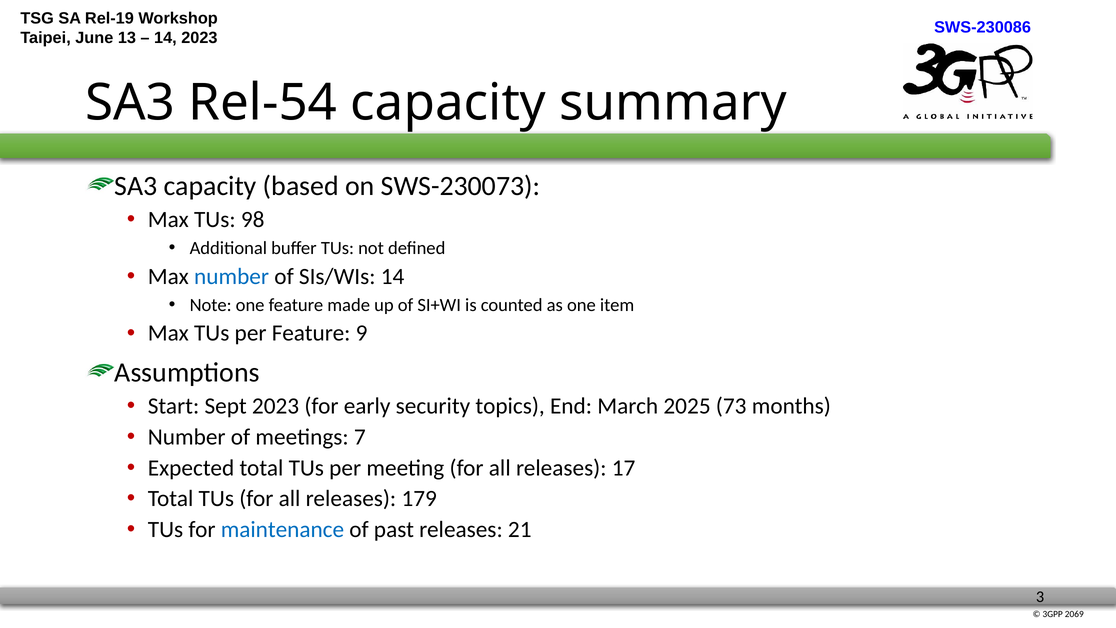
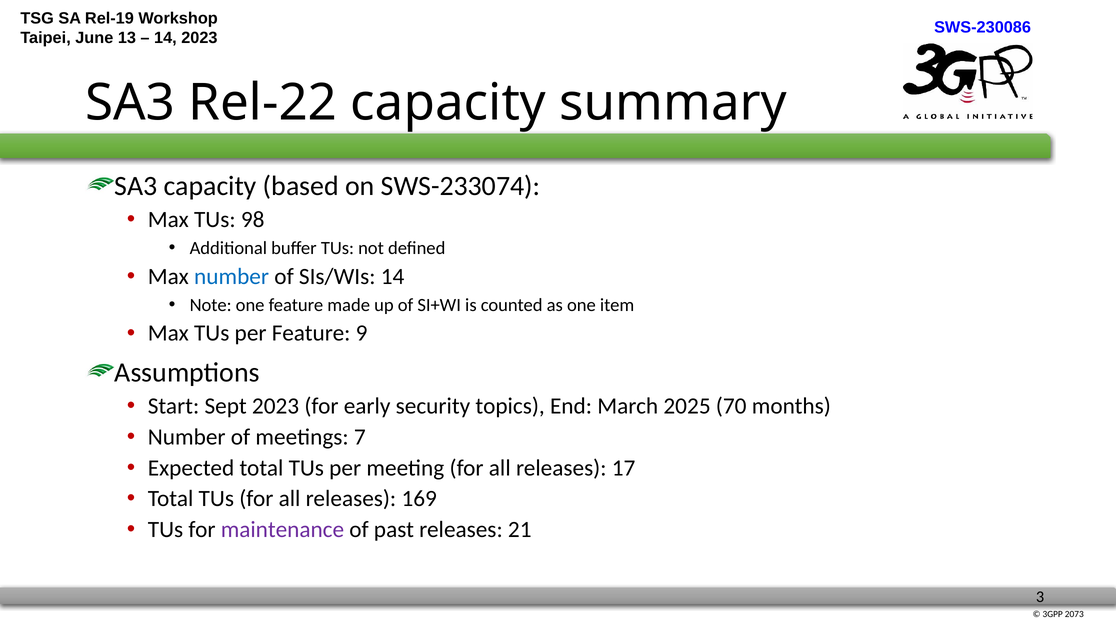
Rel-54: Rel-54 -> Rel-22
SWS-230073: SWS-230073 -> SWS-233074
73: 73 -> 70
179: 179 -> 169
maintenance colour: blue -> purple
2069: 2069 -> 2073
